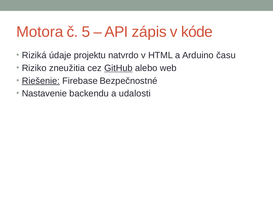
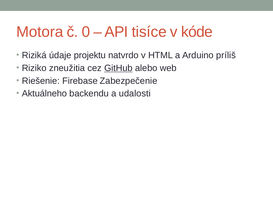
5: 5 -> 0
zápis: zápis -> tisíce
času: času -> príliš
Riešenie underline: present -> none
Bezpečnostné: Bezpečnostné -> Zabezpečenie
Nastavenie: Nastavenie -> Aktuálneho
